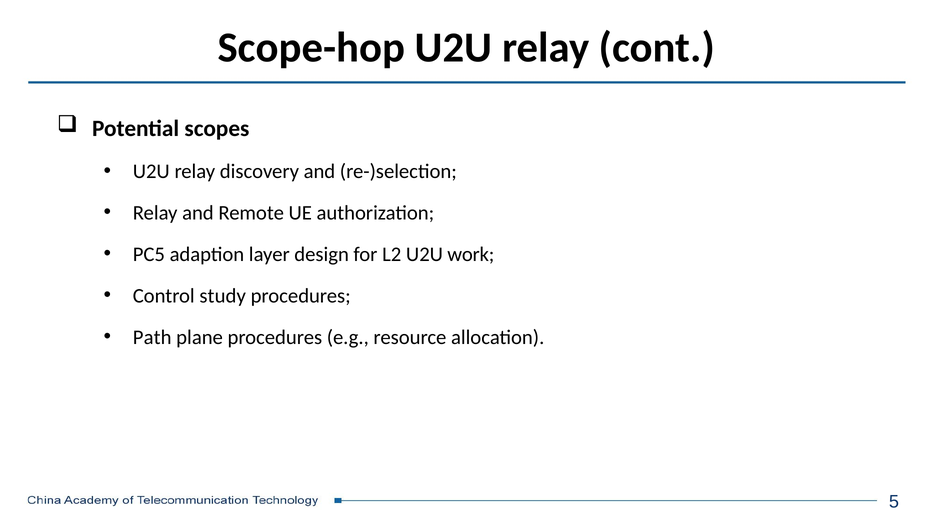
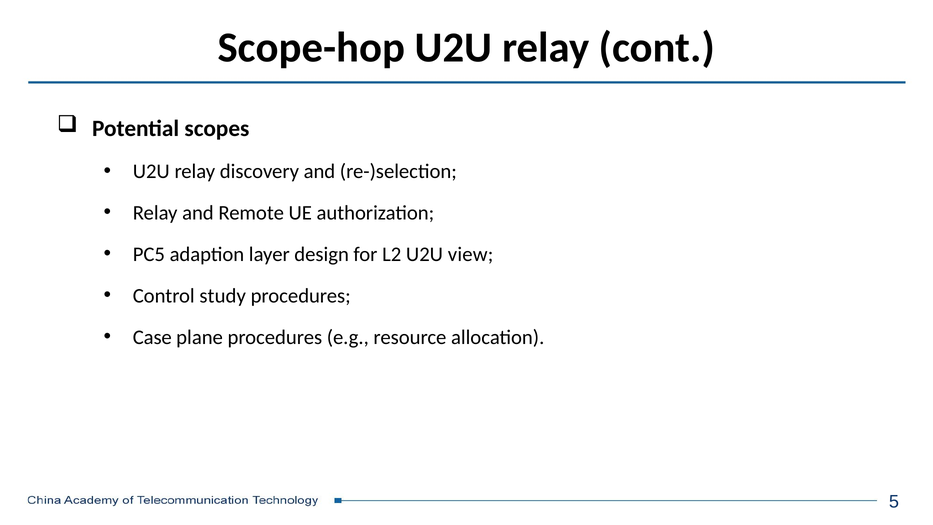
work: work -> view
Path: Path -> Case
